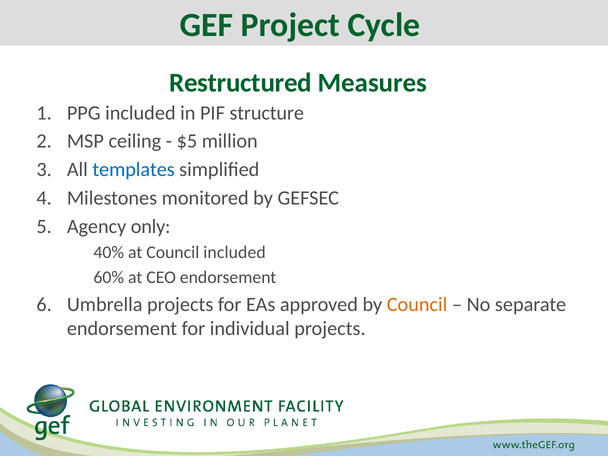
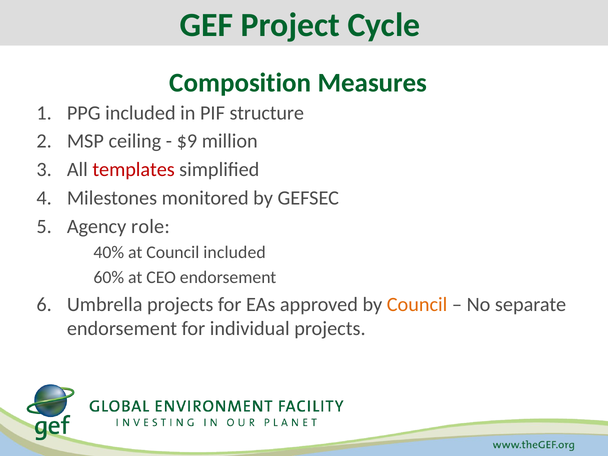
Restructured: Restructured -> Composition
$5: $5 -> $9
templates colour: blue -> red
only: only -> role
